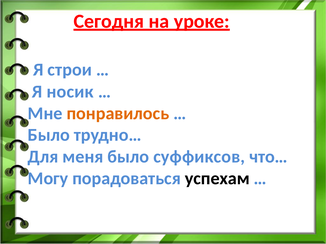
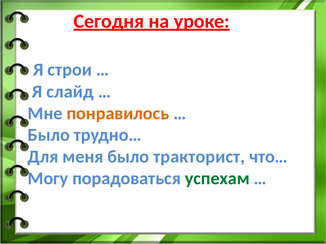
носик: носик -> слайд
суффиксов: суффиксов -> тракторист
успехам colour: black -> green
